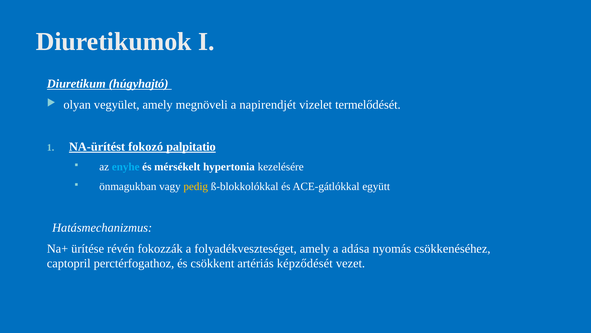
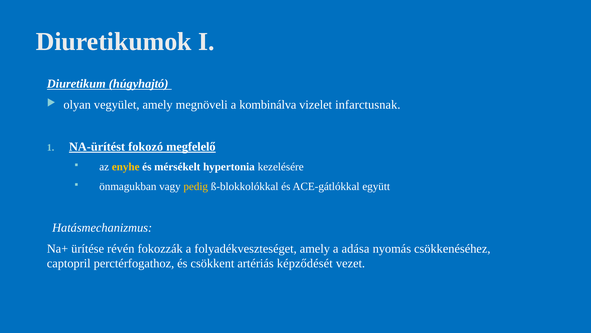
napirendjét: napirendjét -> kombinálva
termelődését: termelődését -> infarctusnak
palpitatio: palpitatio -> megfelelő
enyhe colour: light blue -> yellow
